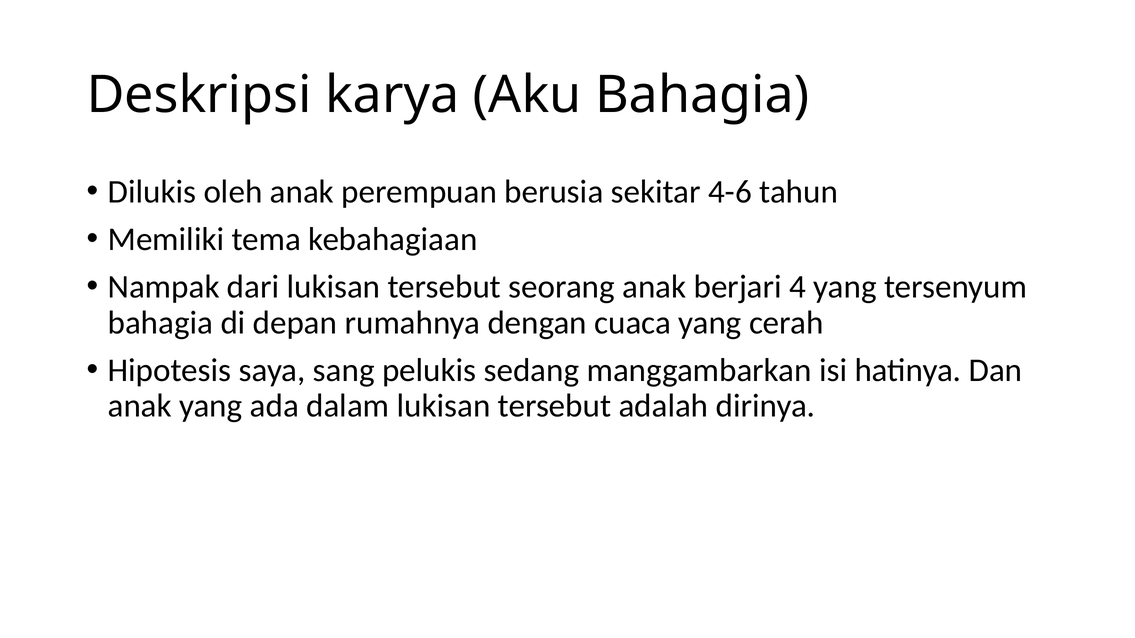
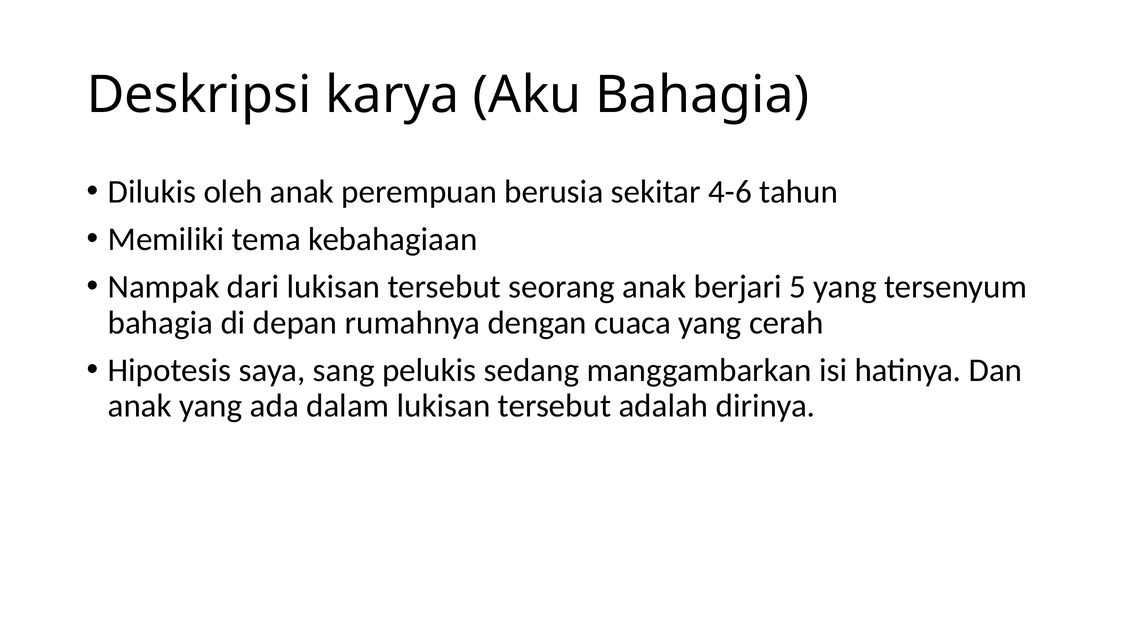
4: 4 -> 5
